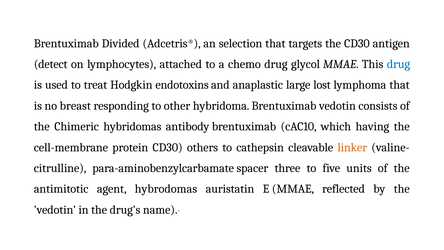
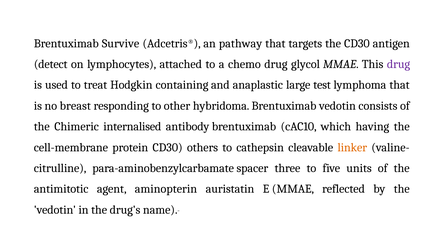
Divided: Divided -> Survive
selection: selection -> pathway
drug at (398, 64) colour: blue -> purple
endotoxins: endotoxins -> containing
lost: lost -> test
hybridomas: hybridomas -> internalised
hybrodomas: hybrodomas -> aminopterin
